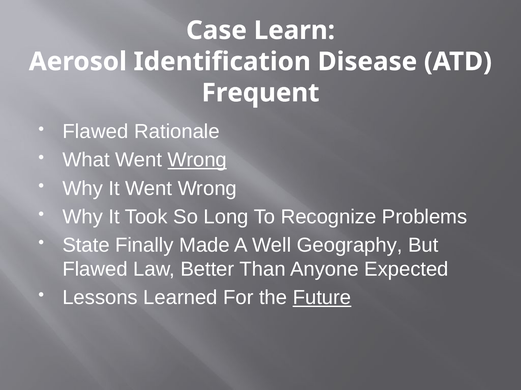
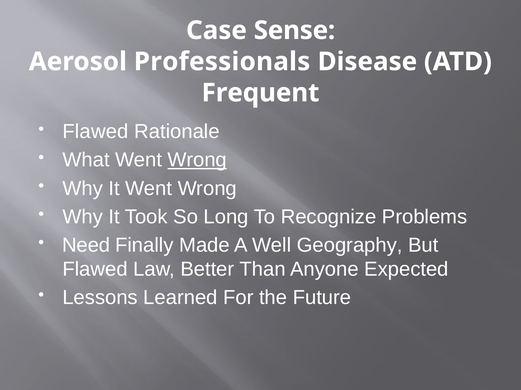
Learn: Learn -> Sense
Identification: Identification -> Professionals
State: State -> Need
Future underline: present -> none
